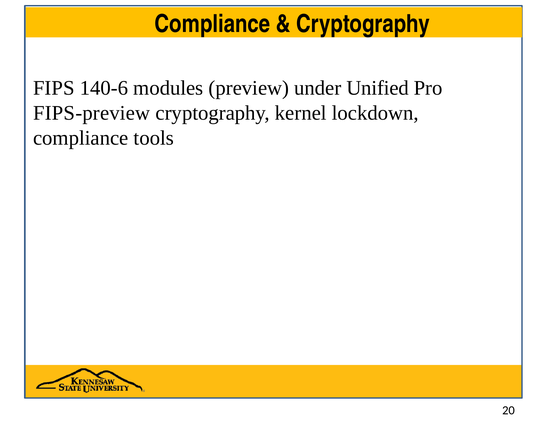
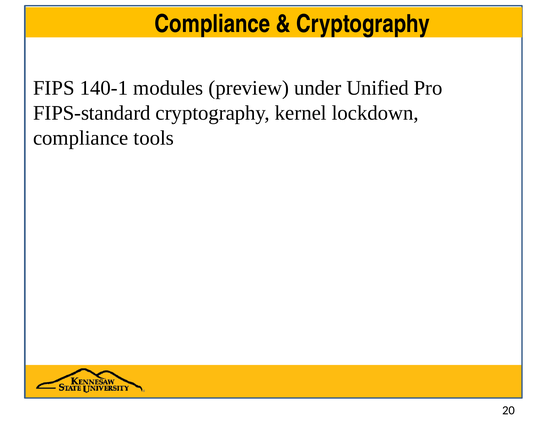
140-6: 140-6 -> 140-1
FIPS-preview: FIPS-preview -> FIPS-standard
